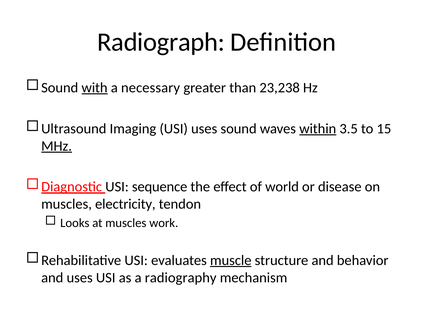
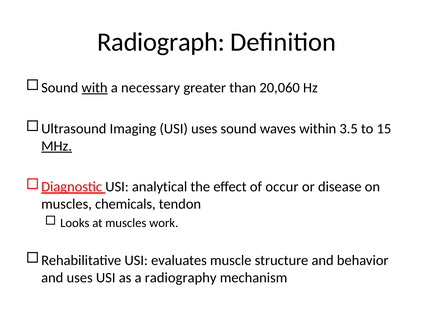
23,238: 23,238 -> 20,060
within underline: present -> none
sequence: sequence -> analytical
world: world -> occur
electricity: electricity -> chemicals
muscle underline: present -> none
